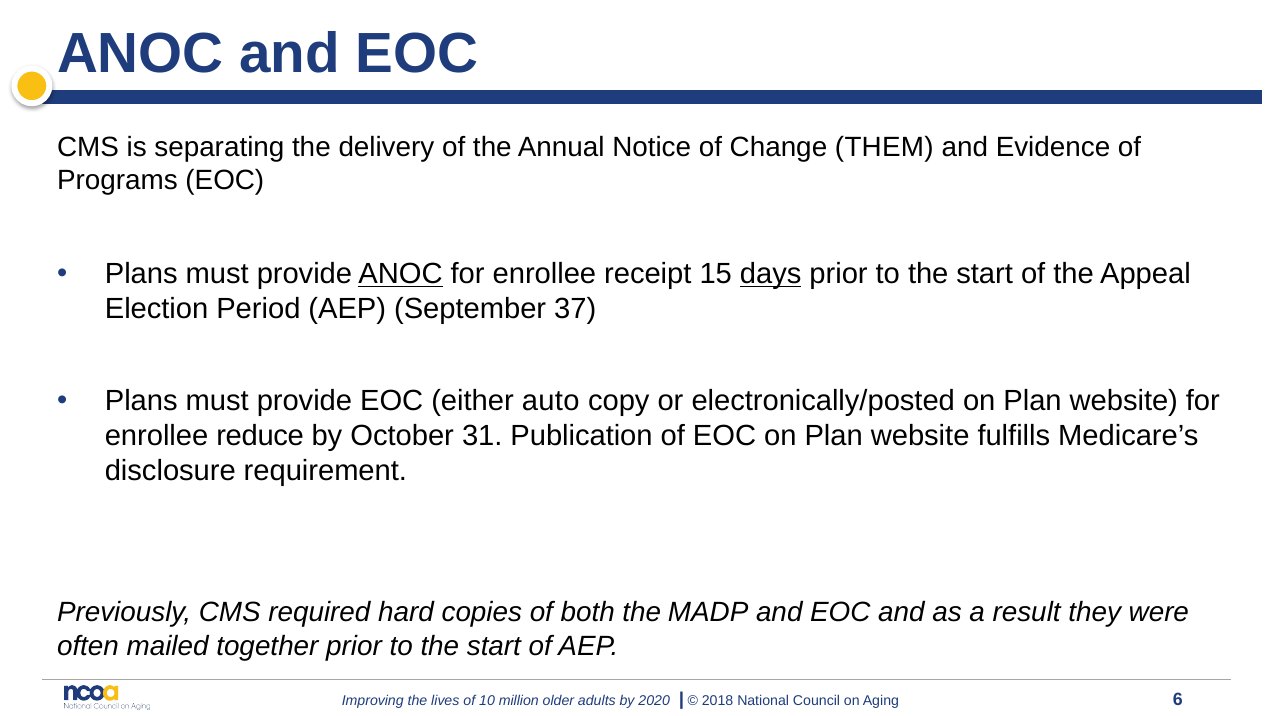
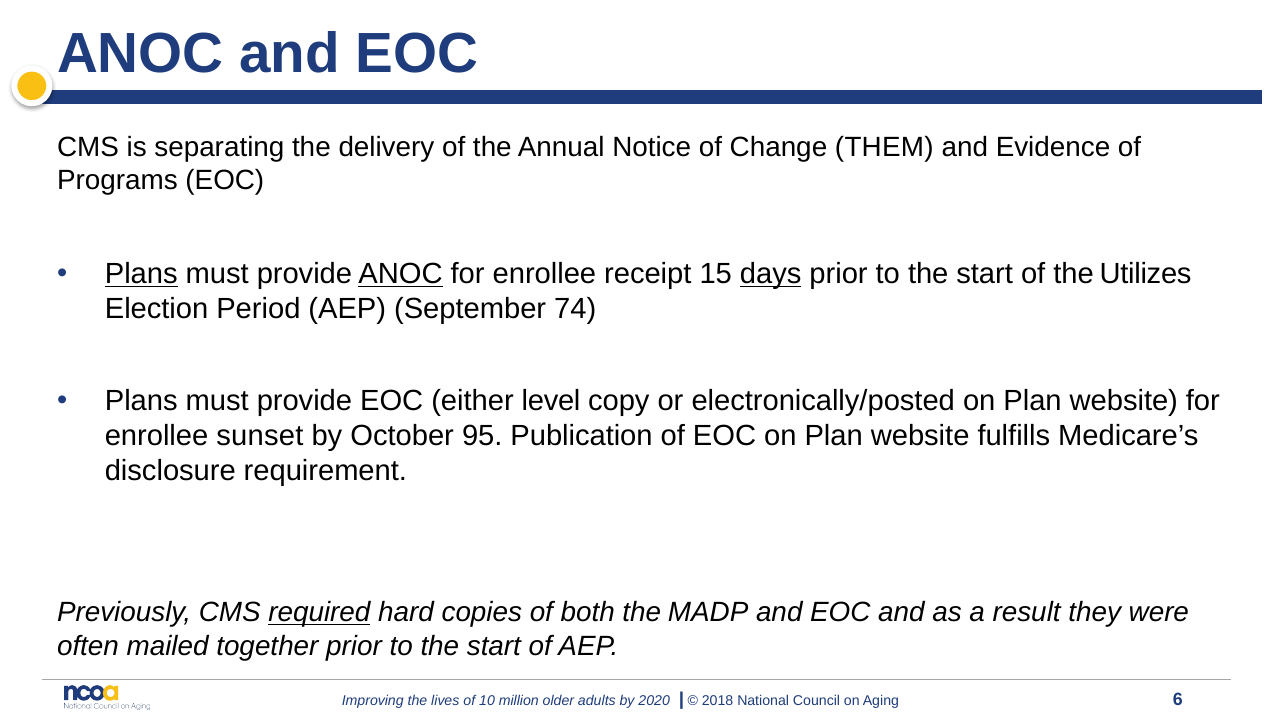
Plans at (141, 274) underline: none -> present
Appeal: Appeal -> Utilizes
37: 37 -> 74
auto: auto -> level
reduce: reduce -> sunset
31: 31 -> 95
required underline: none -> present
